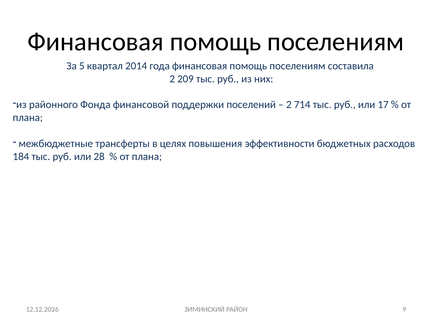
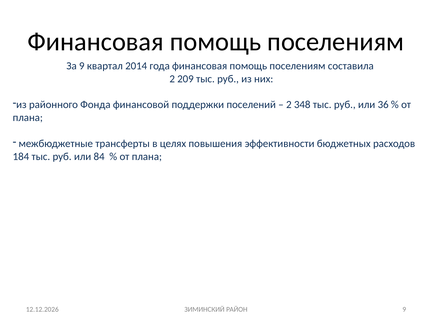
За 5: 5 -> 9
714: 714 -> 348
17: 17 -> 36
28: 28 -> 84
